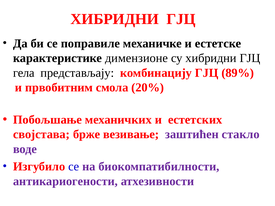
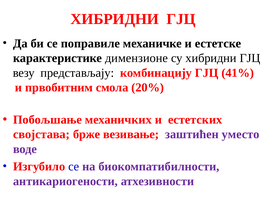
гела: гела -> везу
89%: 89% -> 41%
стакло: стакло -> уместо
